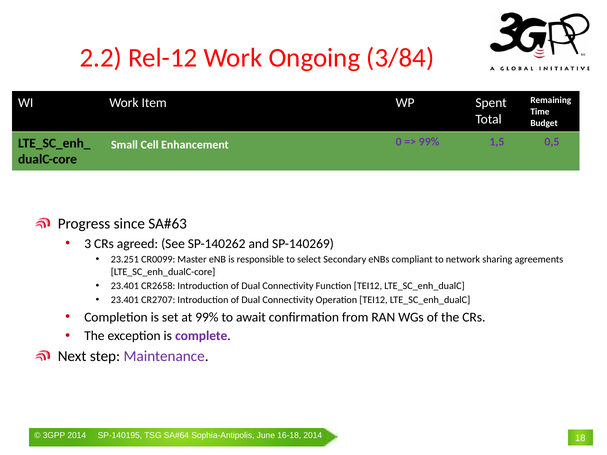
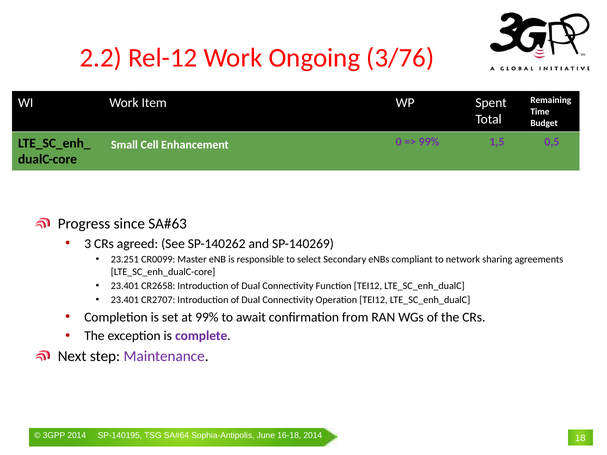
3/84: 3/84 -> 3/76
